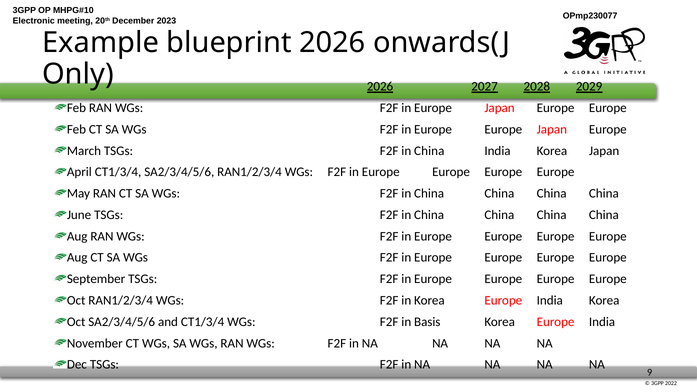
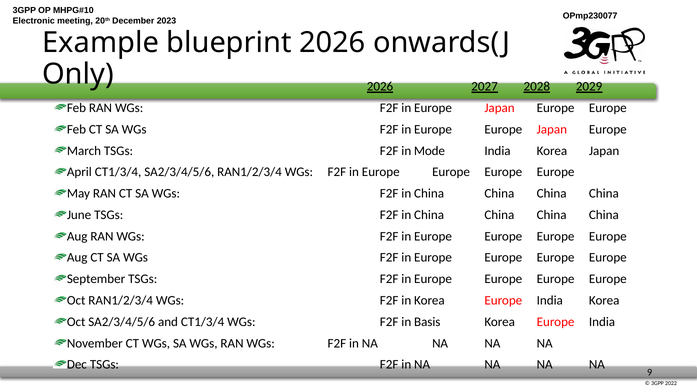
China at (429, 151): China -> Mode
